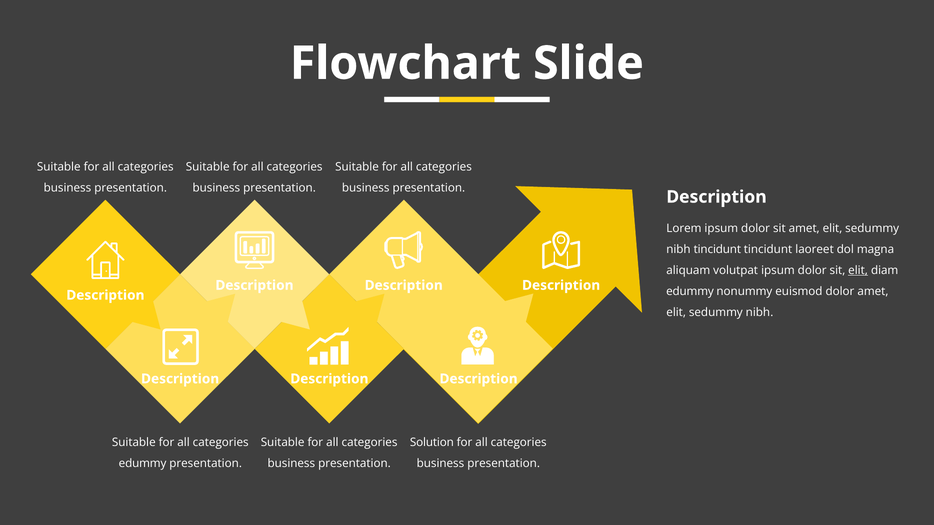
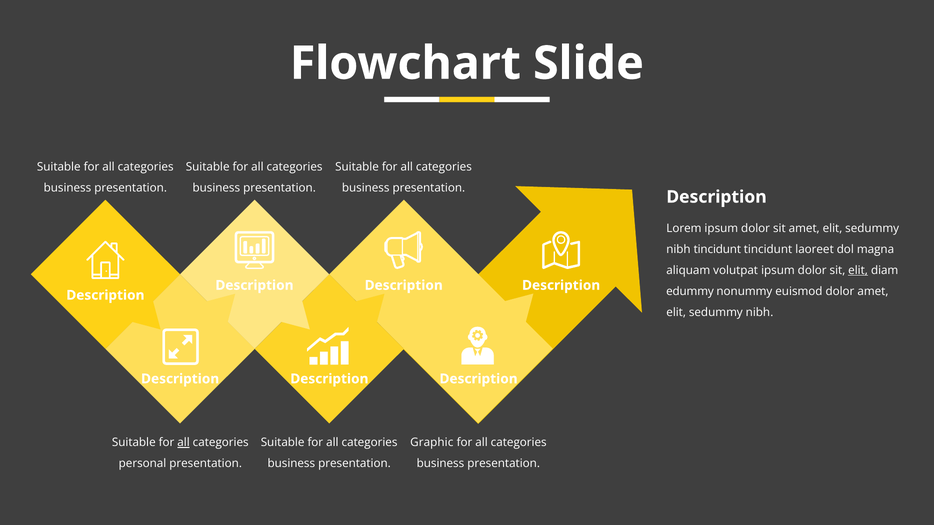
all at (184, 443) underline: none -> present
Solution: Solution -> Graphic
edummy at (143, 464): edummy -> personal
